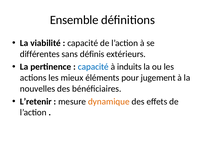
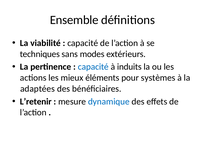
différentes: différentes -> techniques
définis: définis -> modes
jugement: jugement -> systèmes
nouvelles: nouvelles -> adaptées
dynamique colour: orange -> blue
